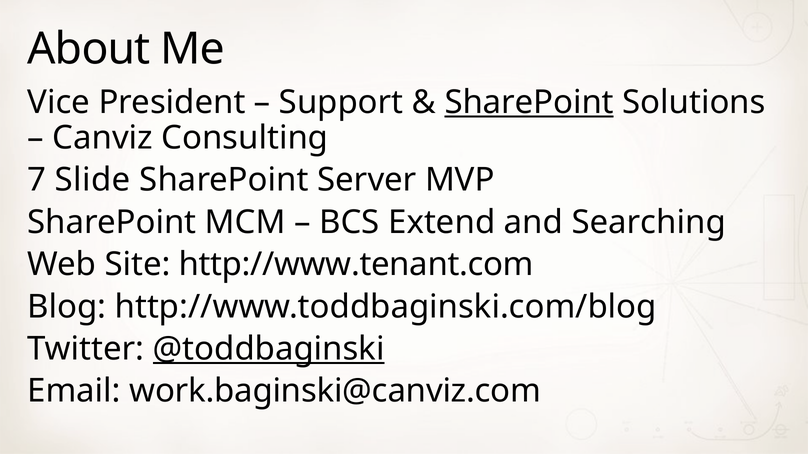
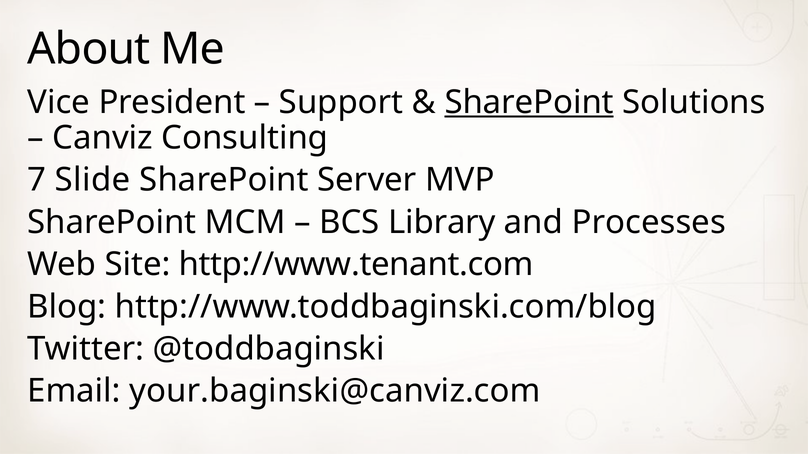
Extend: Extend -> Library
Searching: Searching -> Processes
@toddbaginski underline: present -> none
work.baginski@canviz.com: work.baginski@canviz.com -> your.baginski@canviz.com
